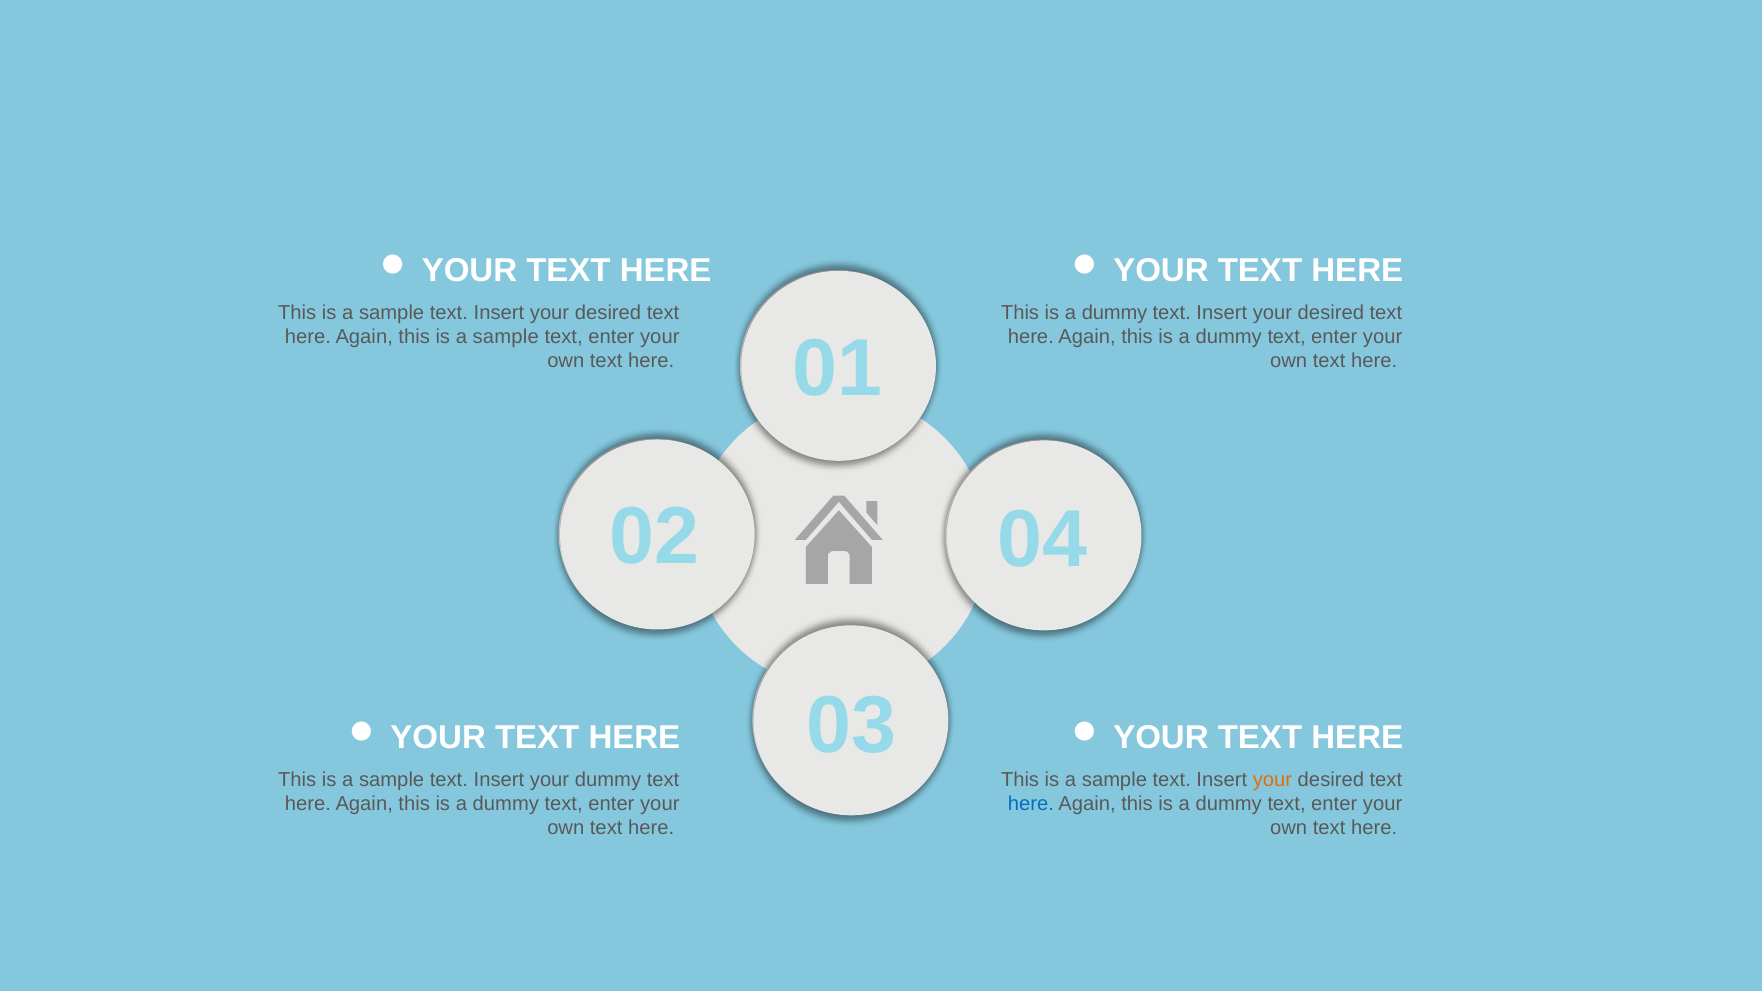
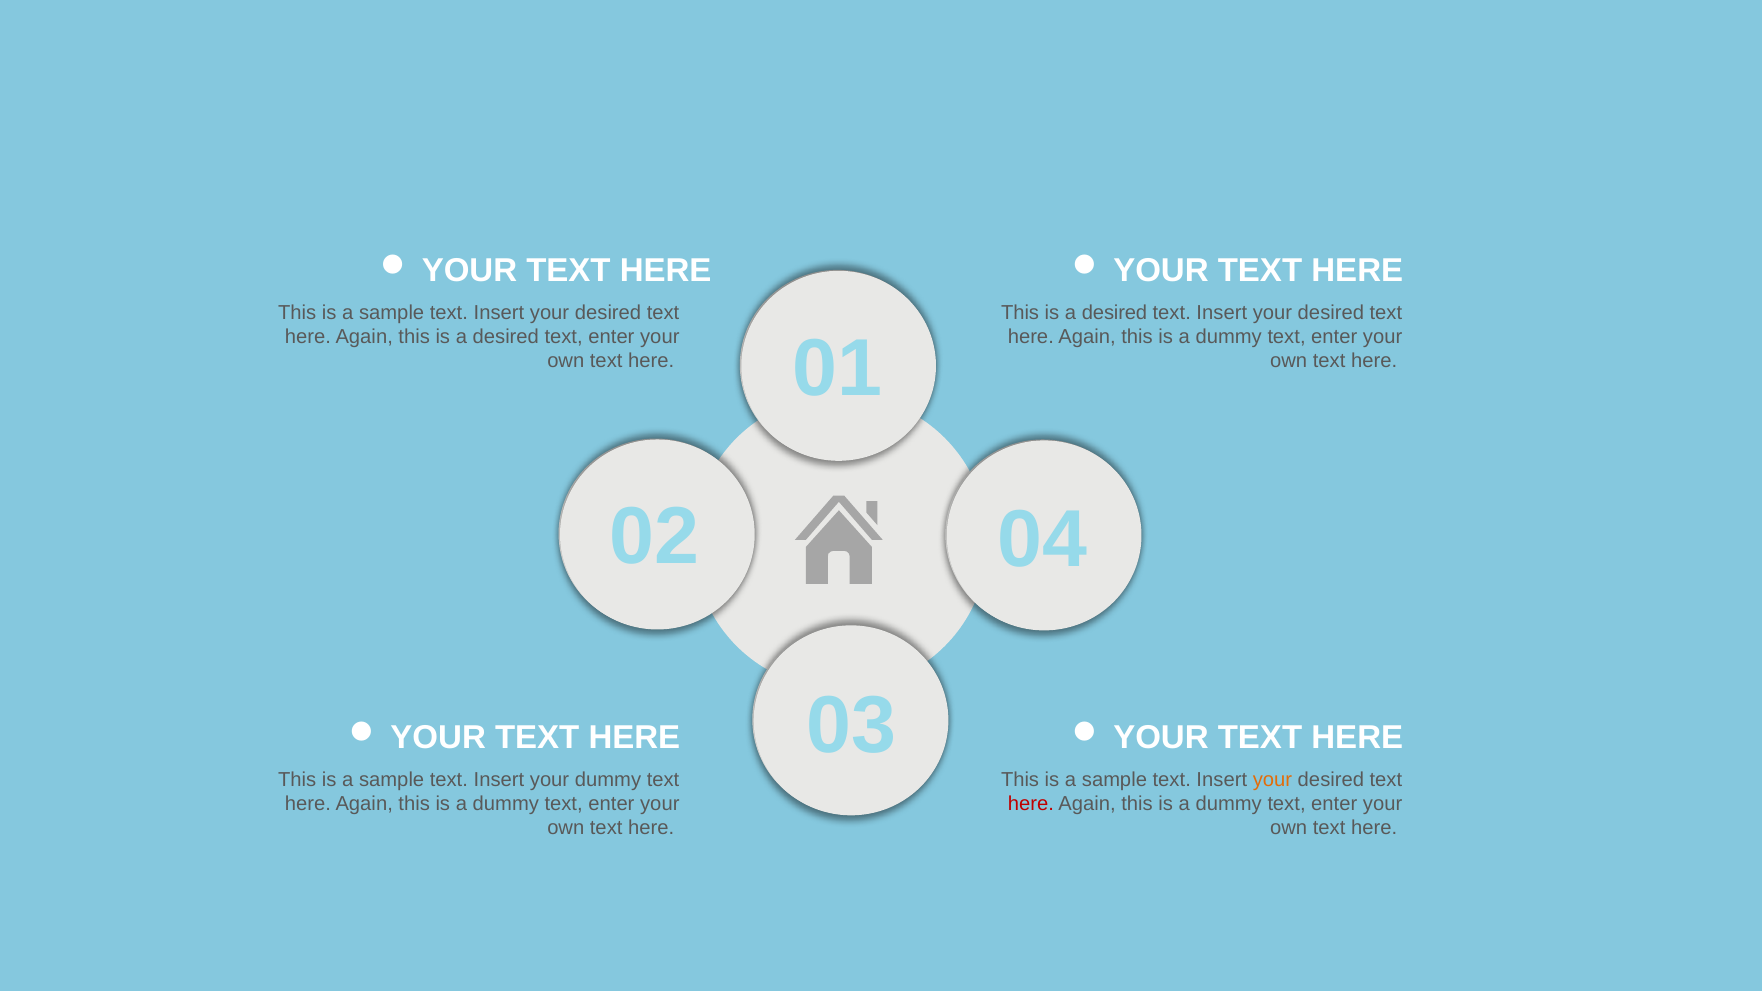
dummy at (1115, 313): dummy -> desired
sample at (506, 337): sample -> desired
here at (1031, 804) colour: blue -> red
